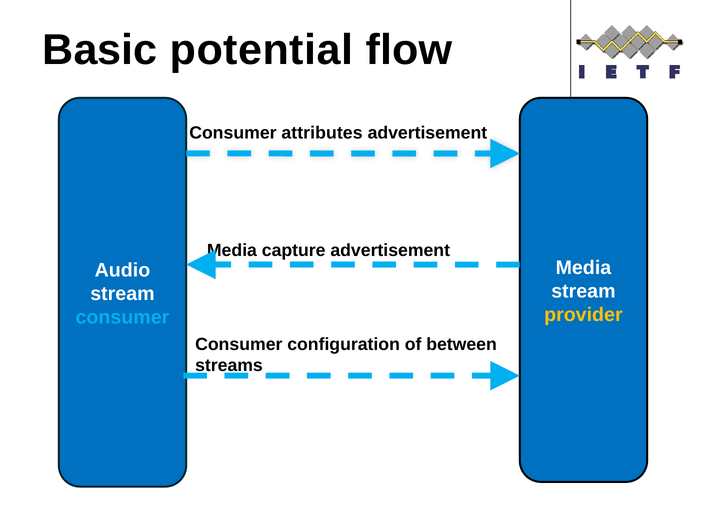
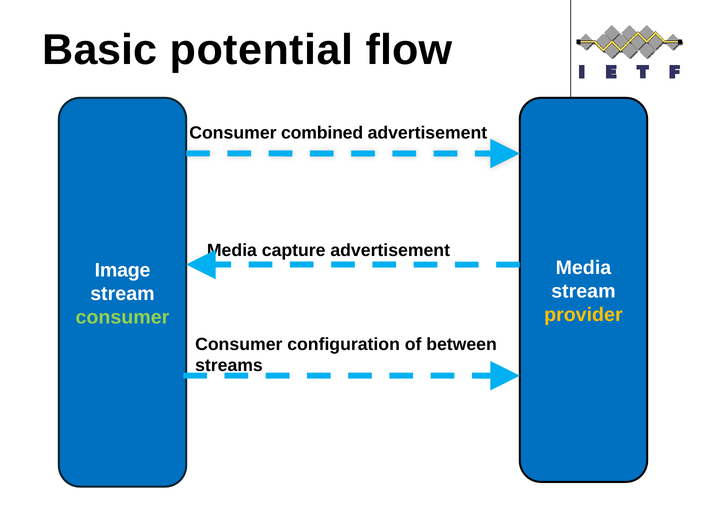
attributes: attributes -> combined
Audio: Audio -> Image
consumer at (122, 317) colour: light blue -> light green
